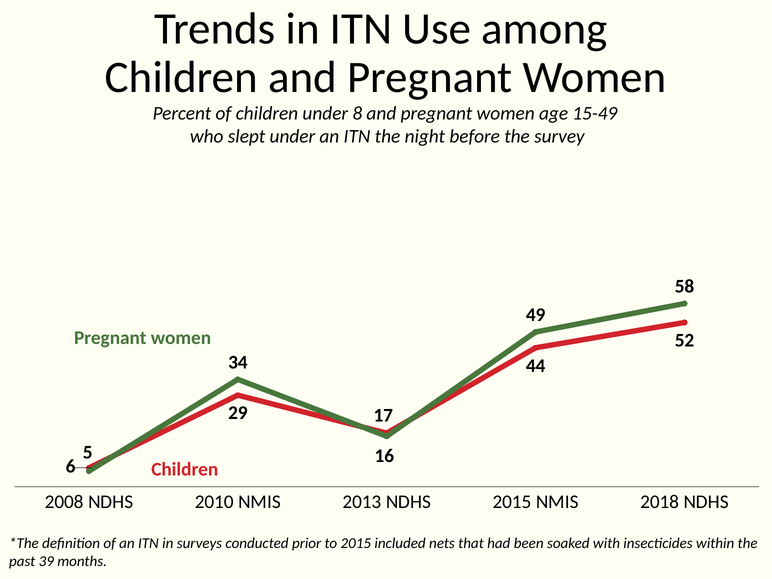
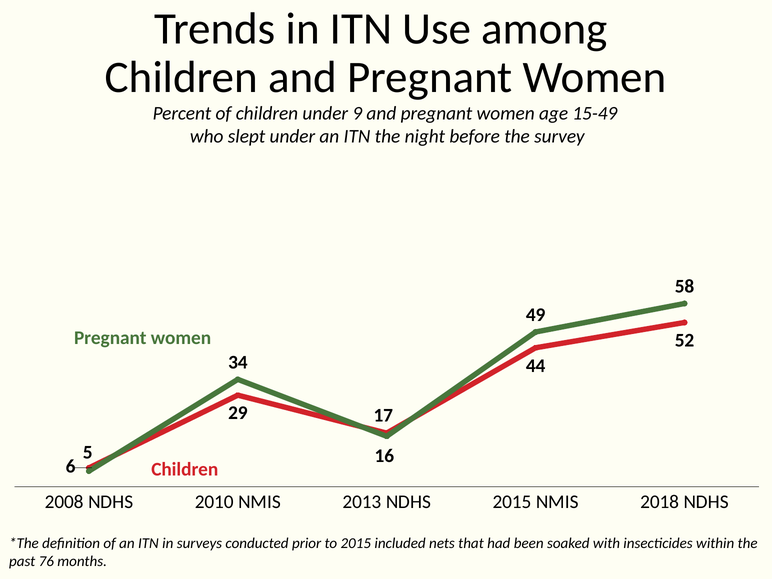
8: 8 -> 9
39: 39 -> 76
